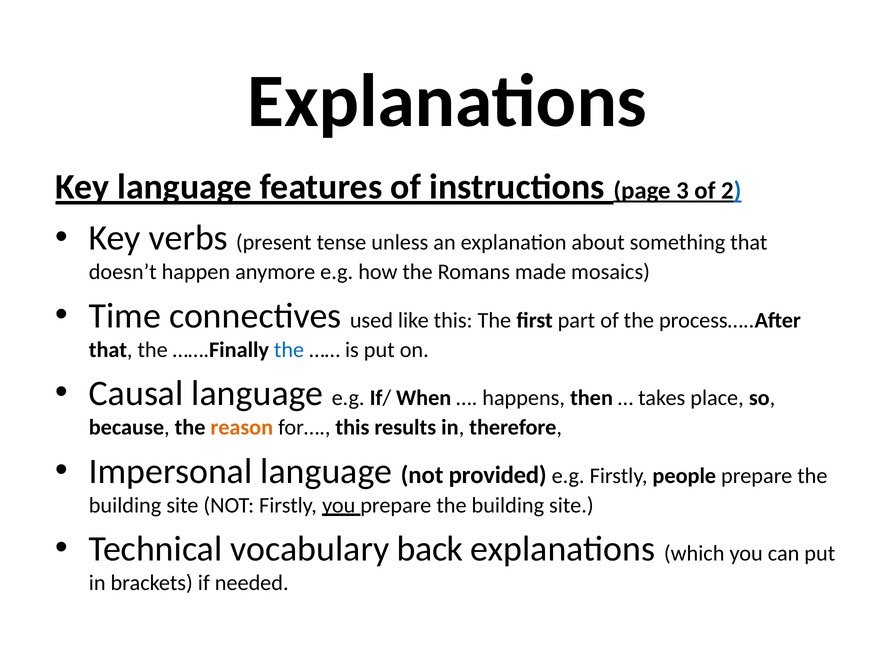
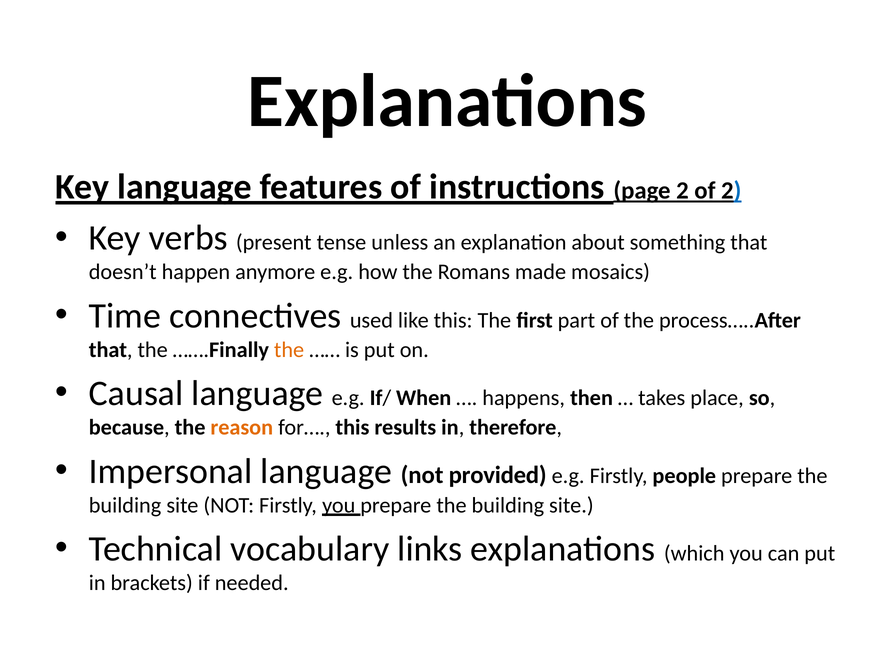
page 3: 3 -> 2
the at (289, 350) colour: blue -> orange
back: back -> links
